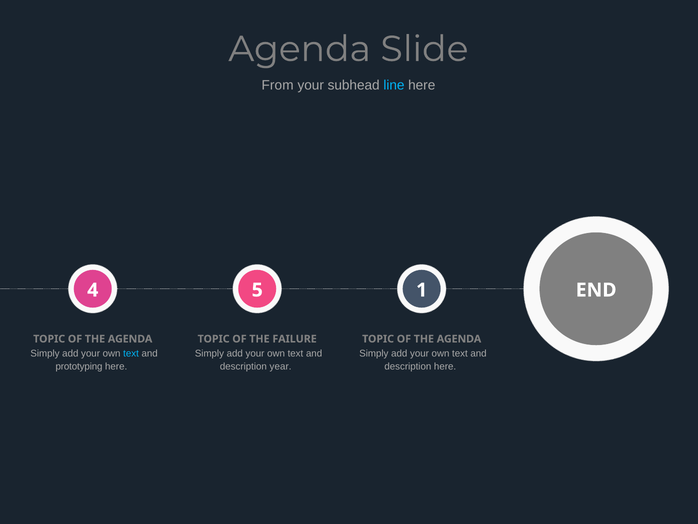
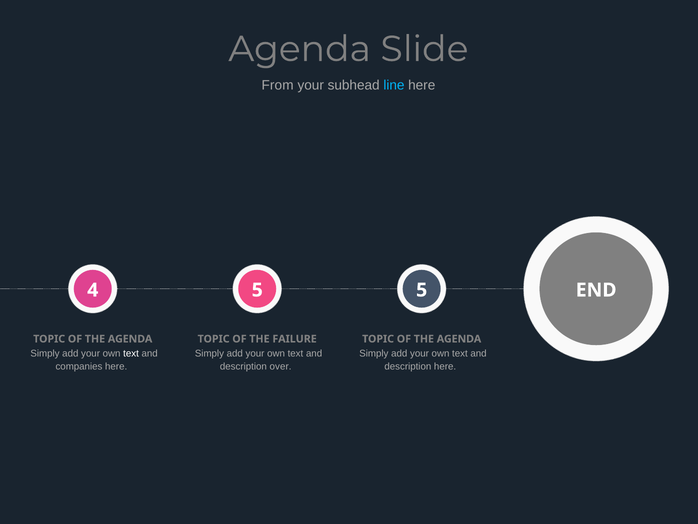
5 1: 1 -> 5
text at (131, 353) colour: light blue -> white
prototyping: prototyping -> companies
year: year -> over
